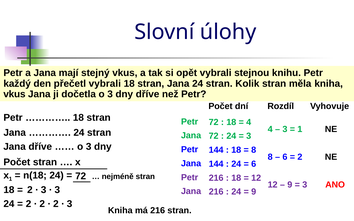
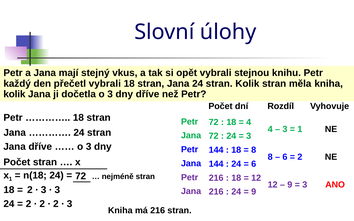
vkus at (14, 94): vkus -> kolik
